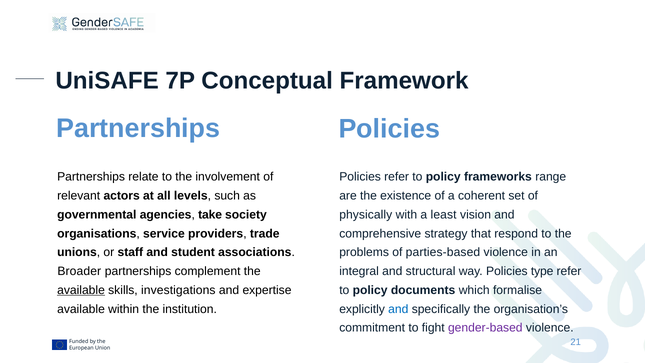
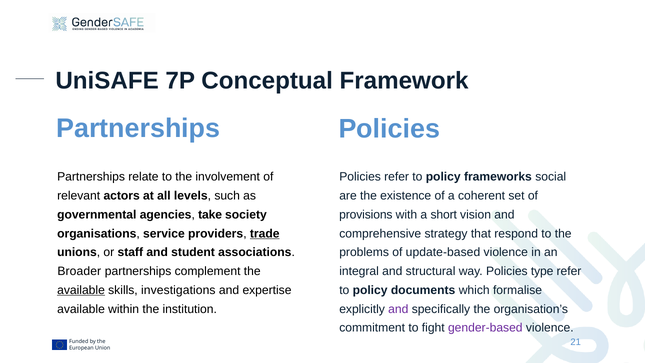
range: range -> social
physically: physically -> provisions
least: least -> short
trade underline: none -> present
parties-based: parties-based -> update-based
and at (398, 309) colour: blue -> purple
